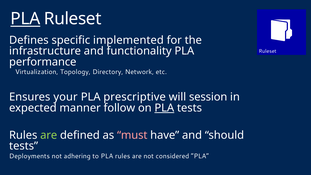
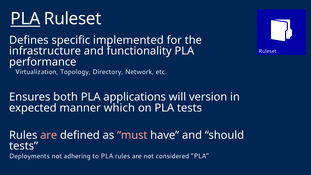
your: your -> both
prescriptive: prescriptive -> applications
session: session -> version
follow: follow -> which
PLA at (164, 108) underline: present -> none
are at (49, 135) colour: light green -> pink
